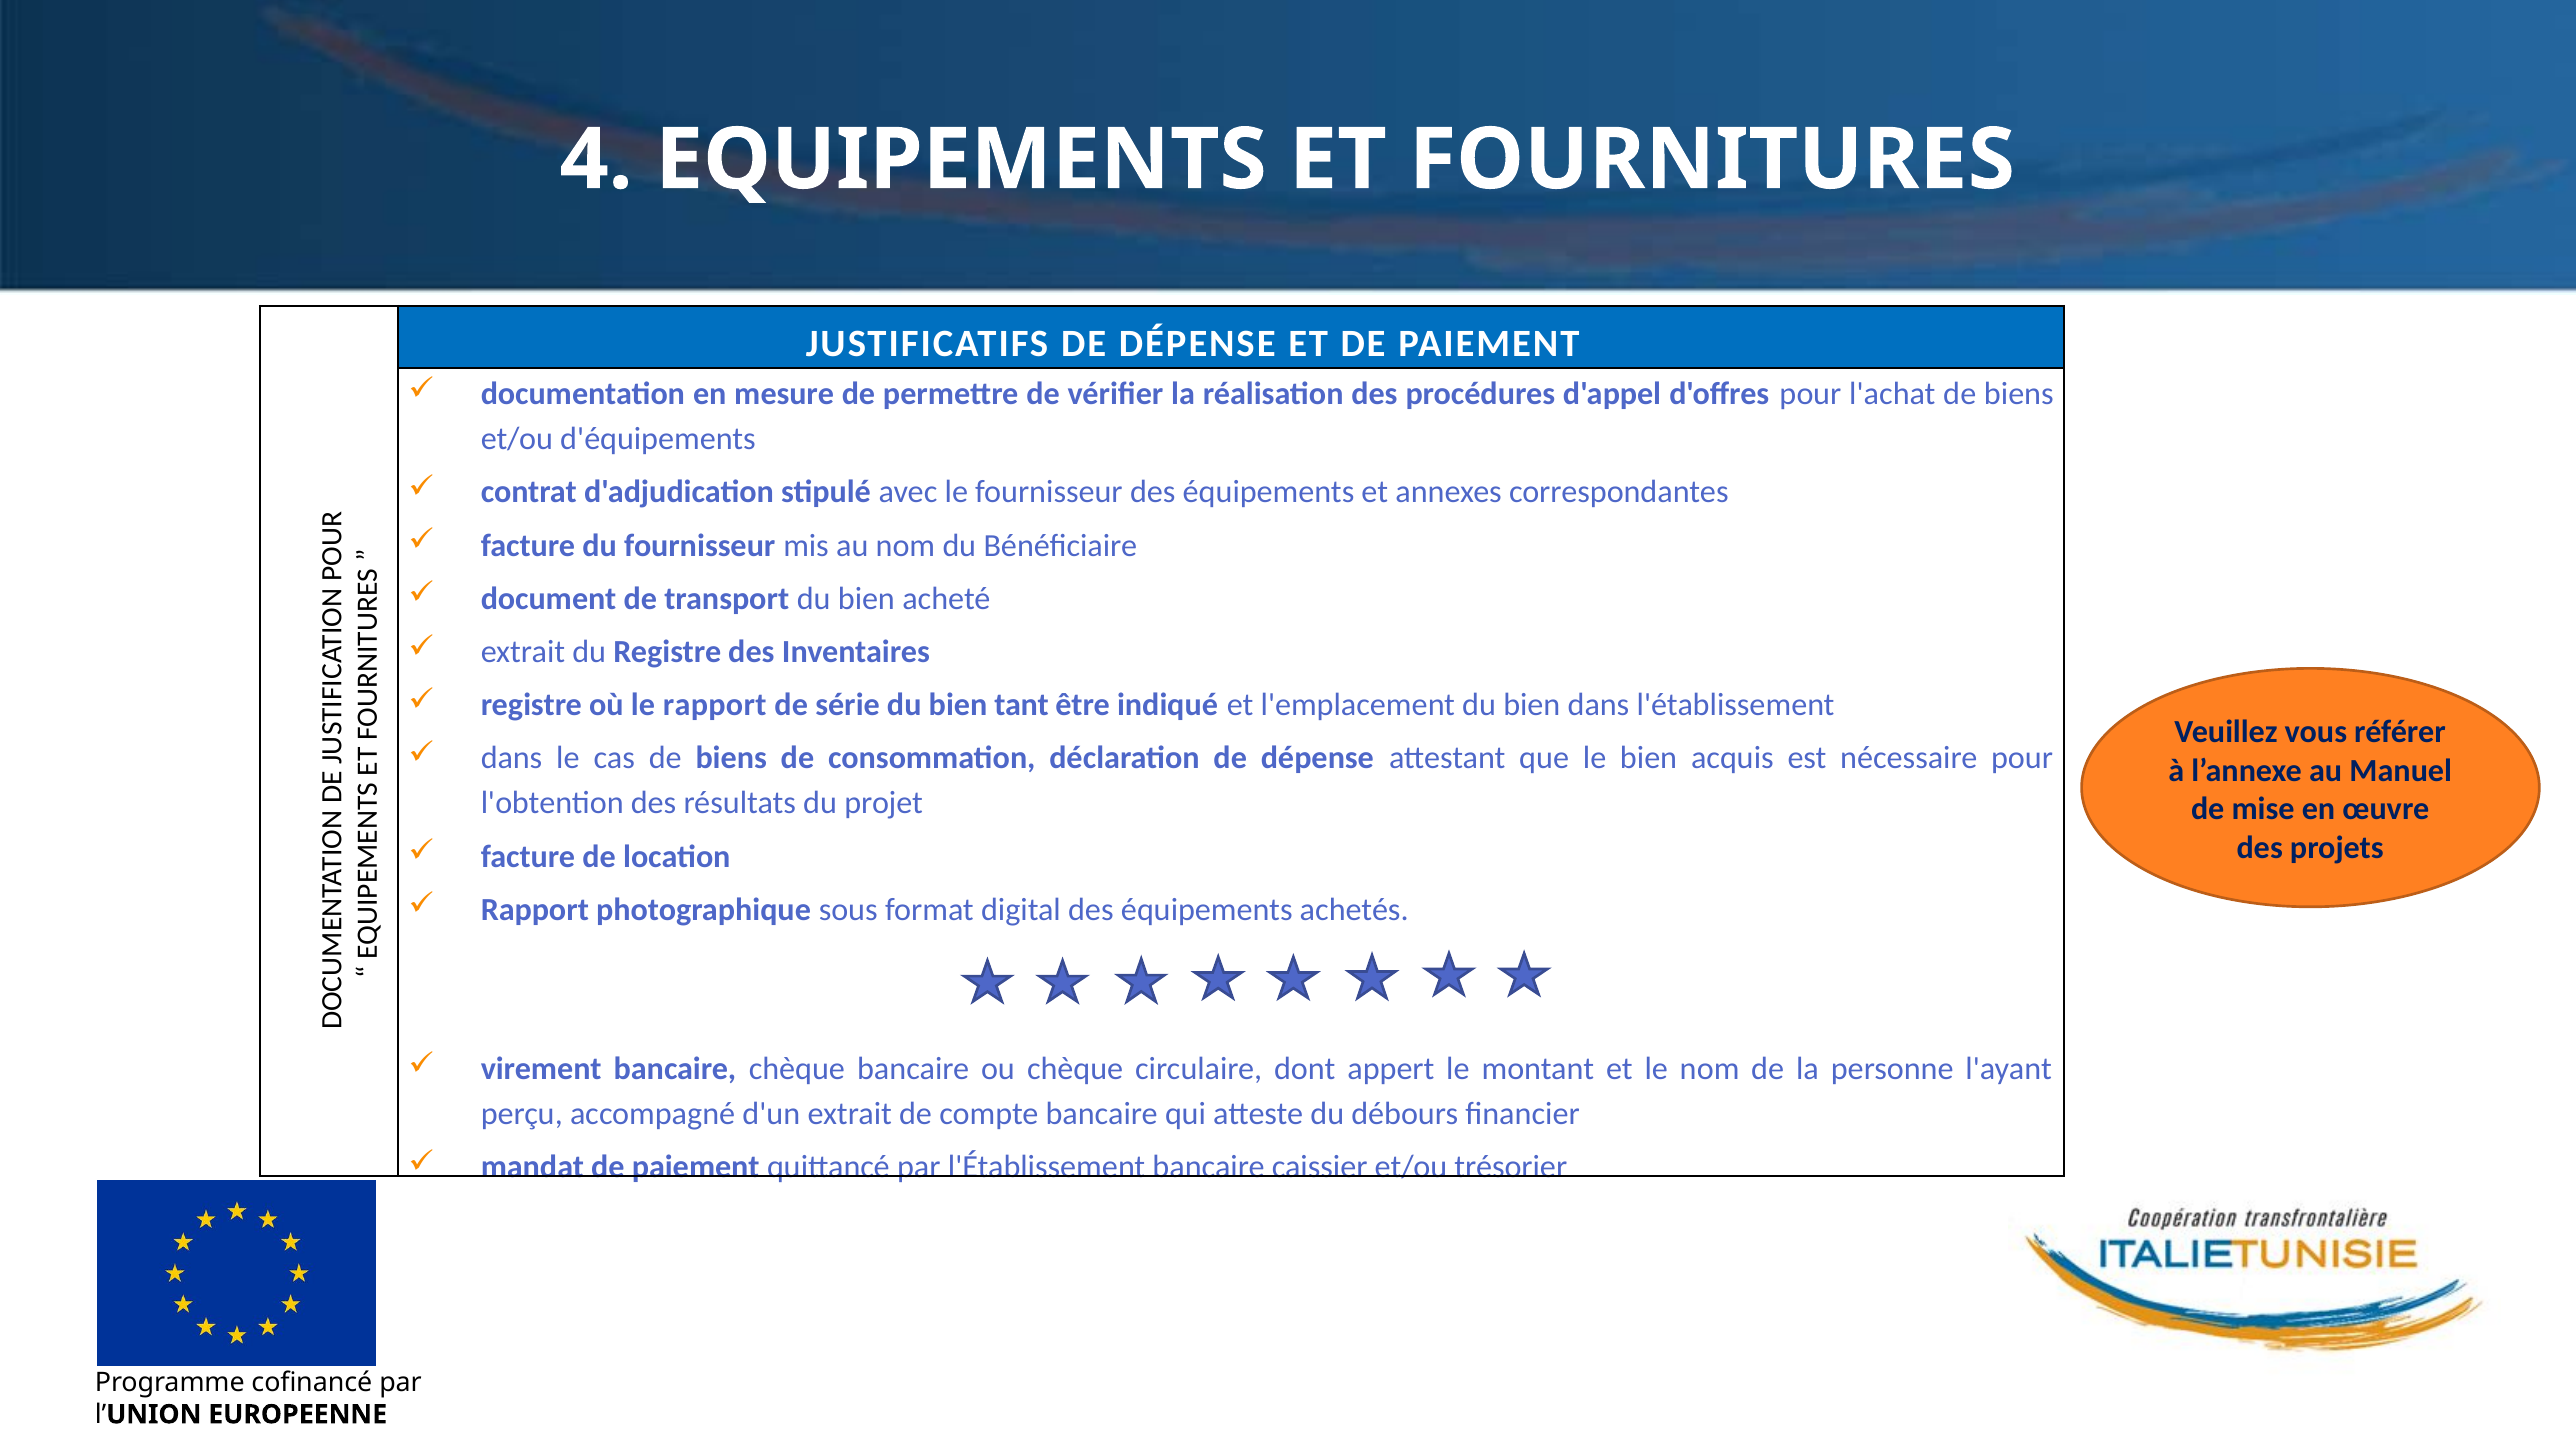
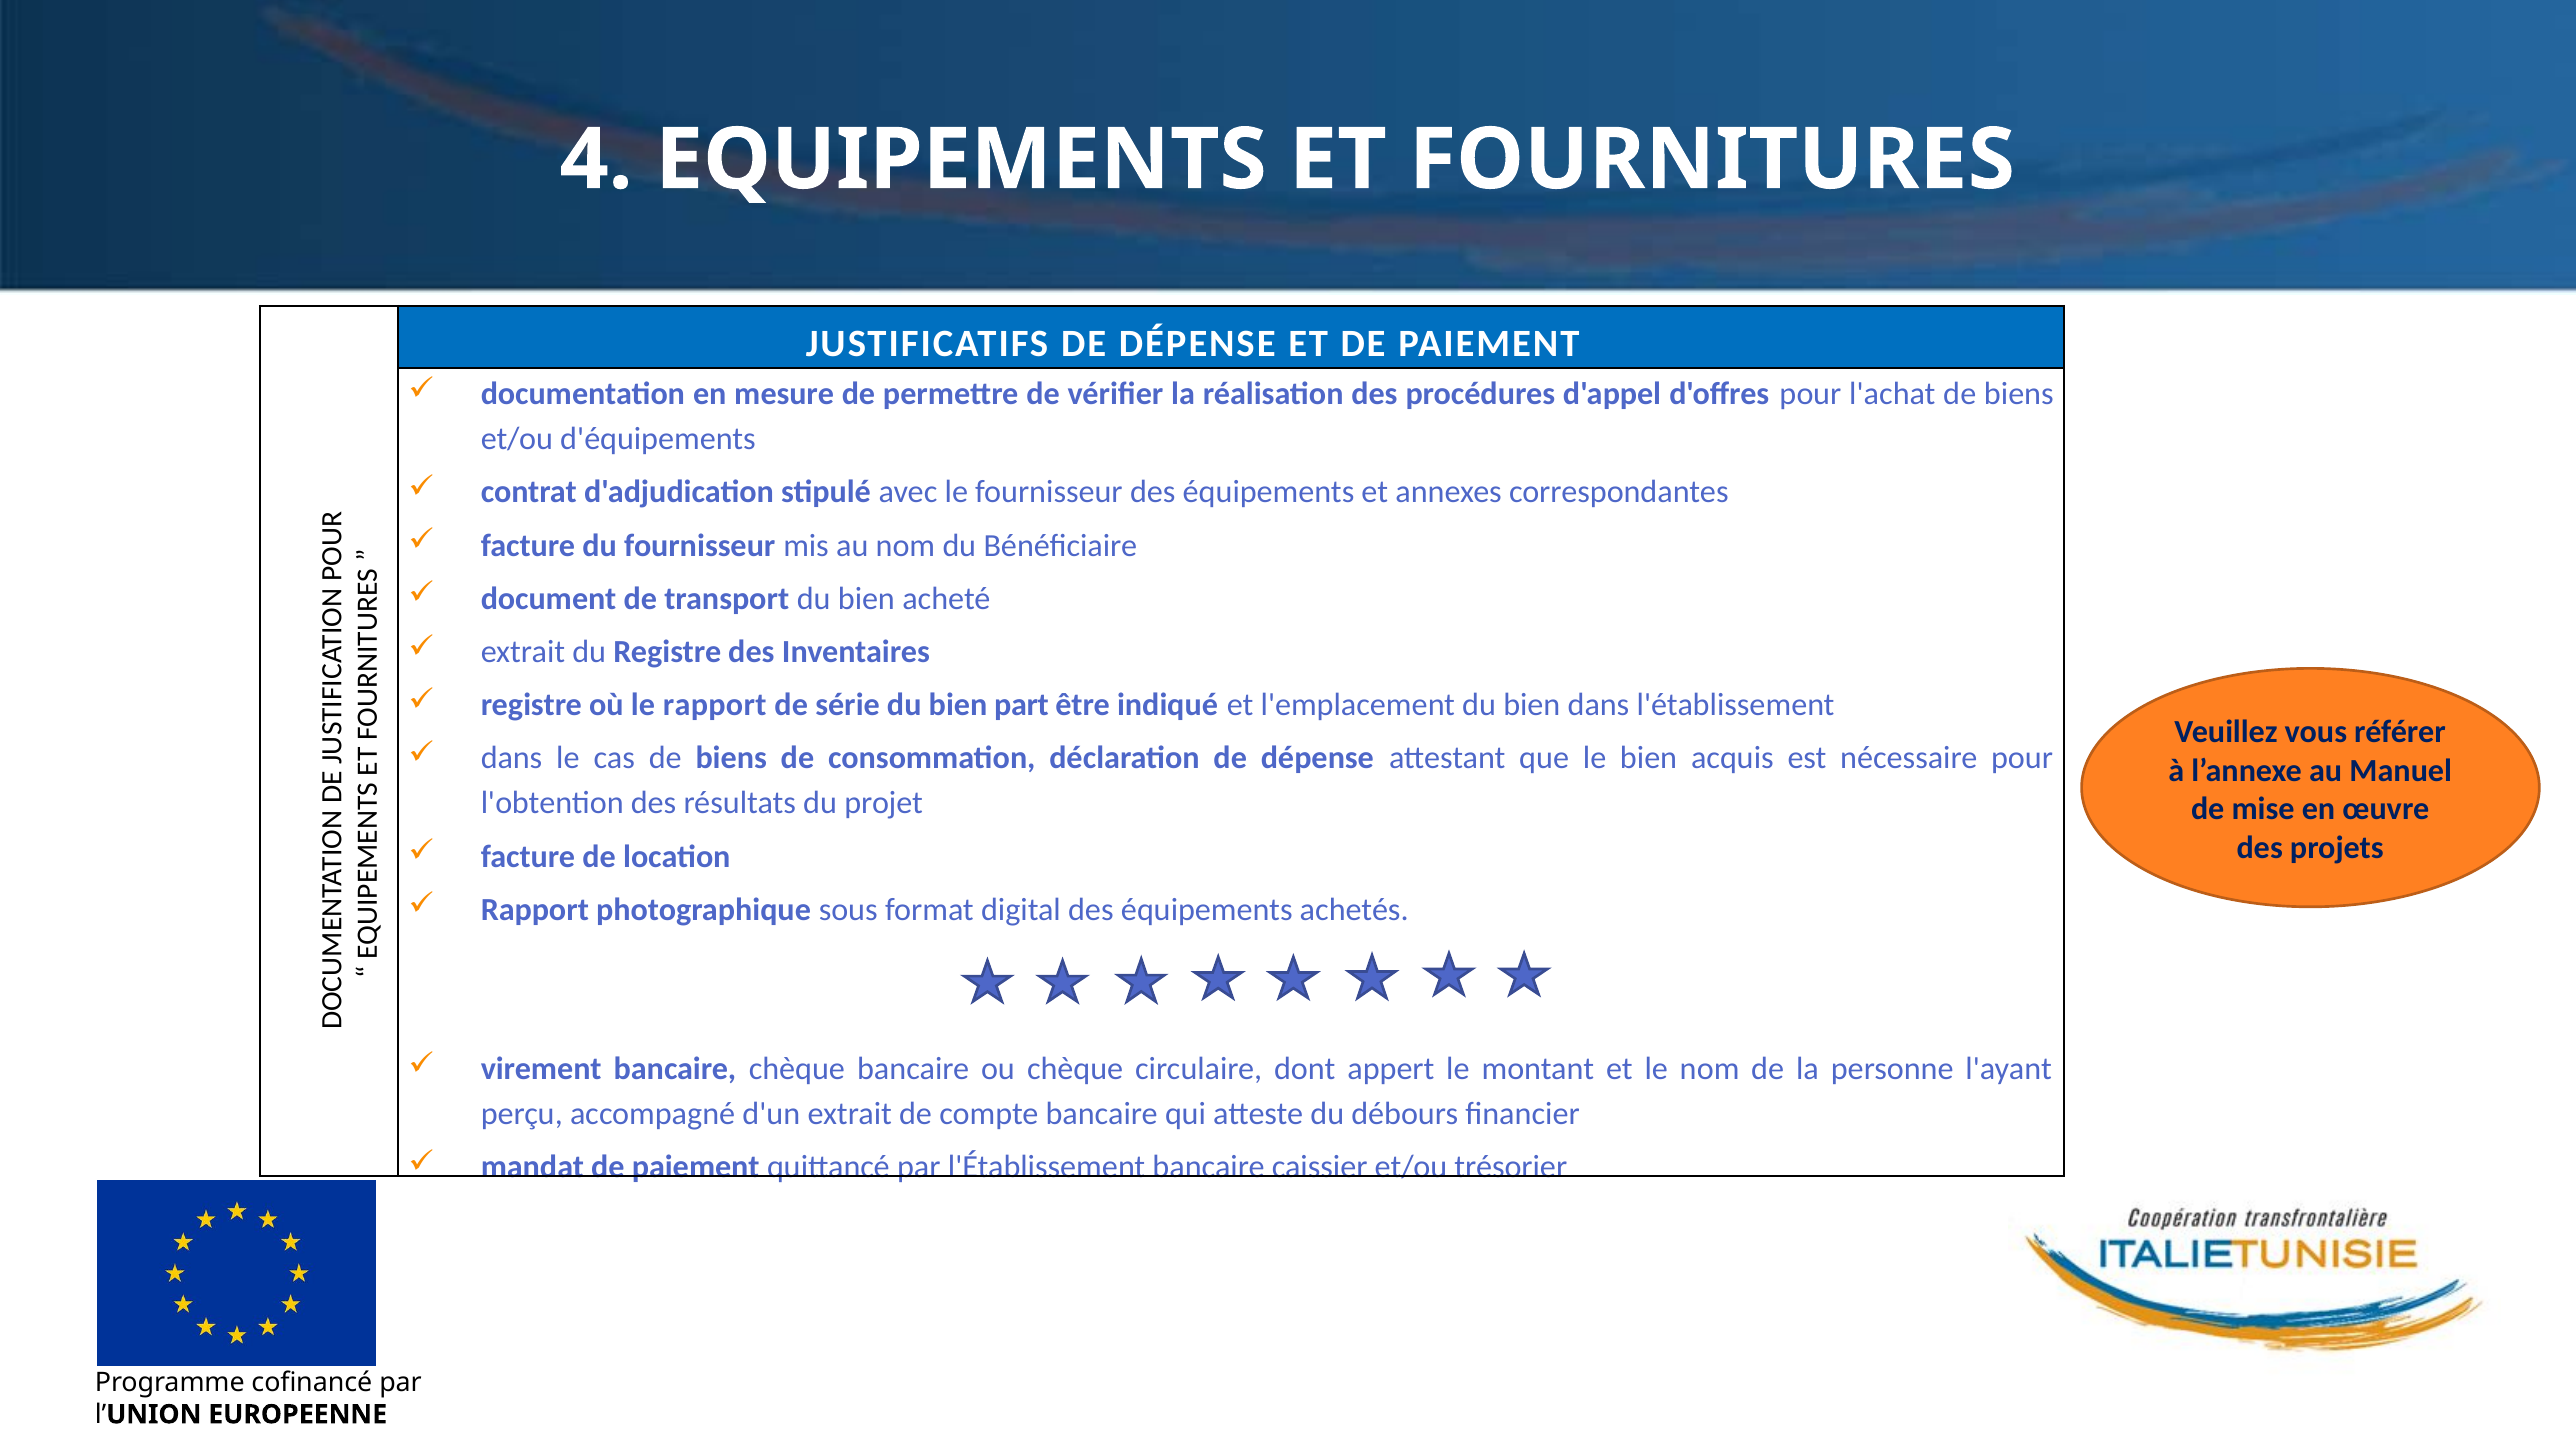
tant: tant -> part
